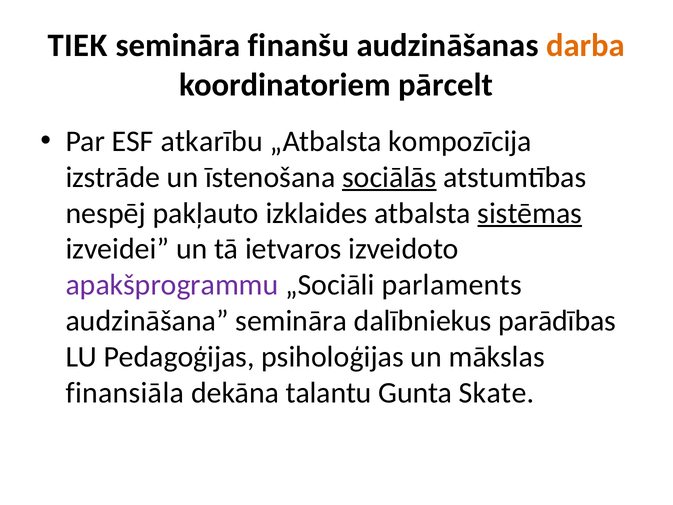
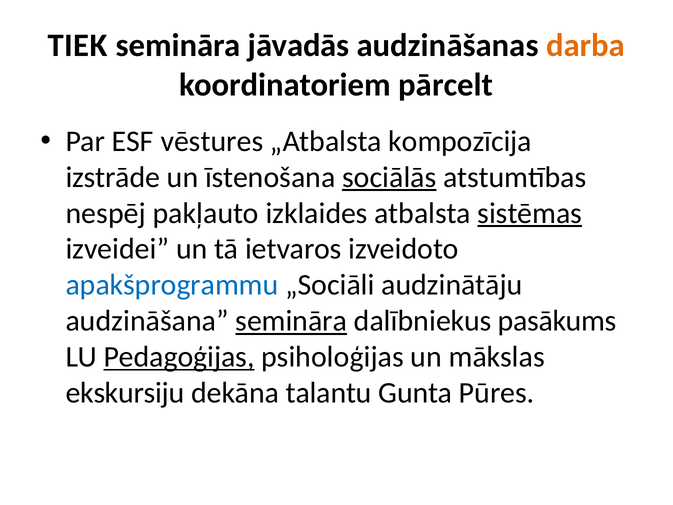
finanšu: finanšu -> jāvadās
atkarību: atkarību -> vēstures
apakšprogrammu colour: purple -> blue
parlaments: parlaments -> audzinātāju
semināra at (291, 321) underline: none -> present
parādības: parādības -> pasākums
Pedagoģijas underline: none -> present
finansiāla: finansiāla -> ekskursiju
Skate: Skate -> Pūres
